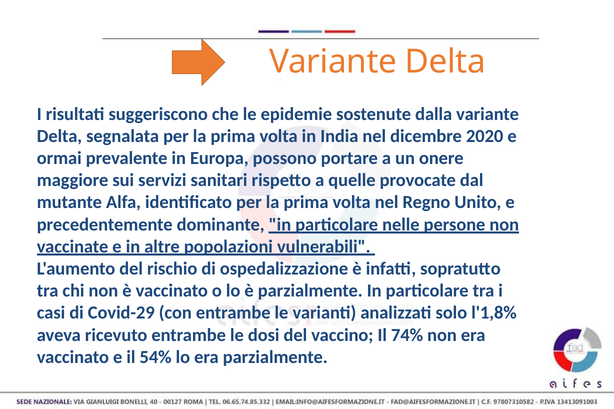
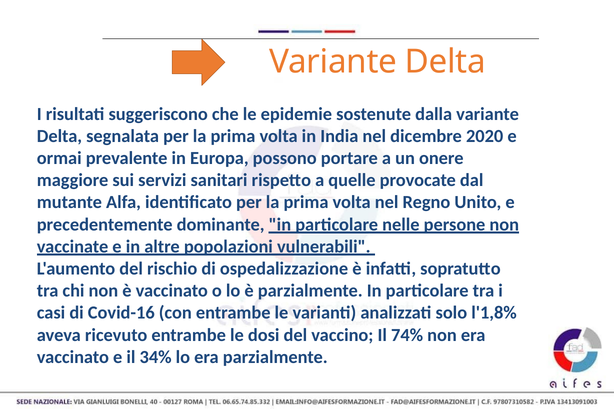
Covid-29: Covid-29 -> Covid-16
54%: 54% -> 34%
